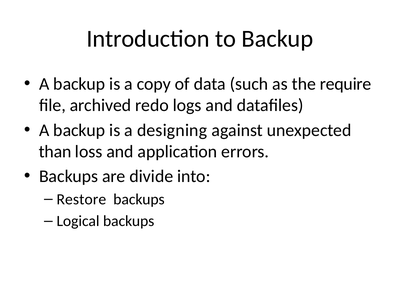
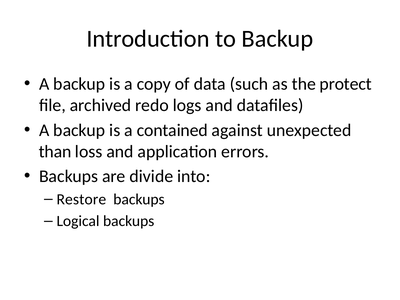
require: require -> protect
designing: designing -> contained
